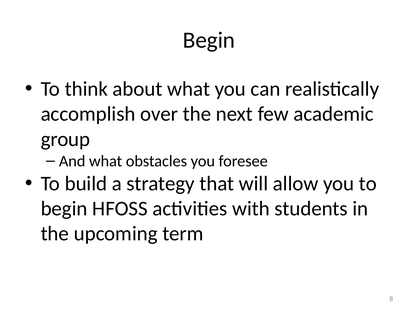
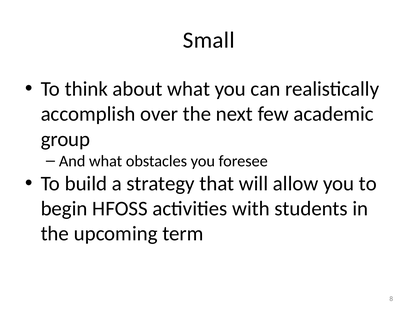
Begin at (209, 40): Begin -> Small
